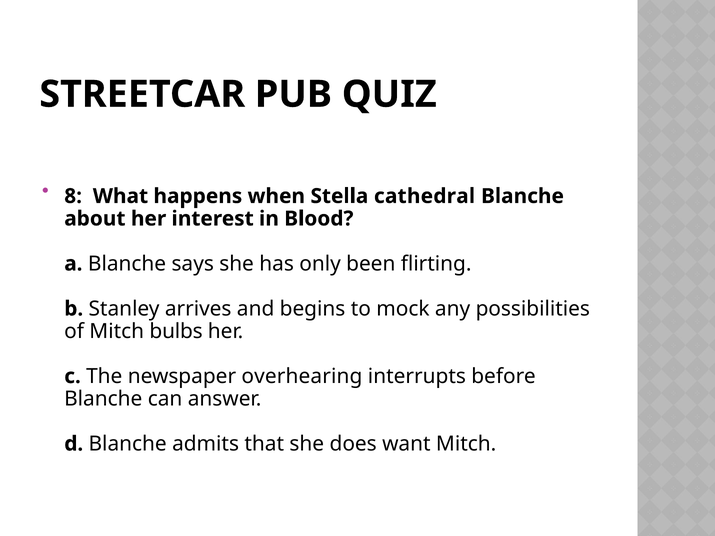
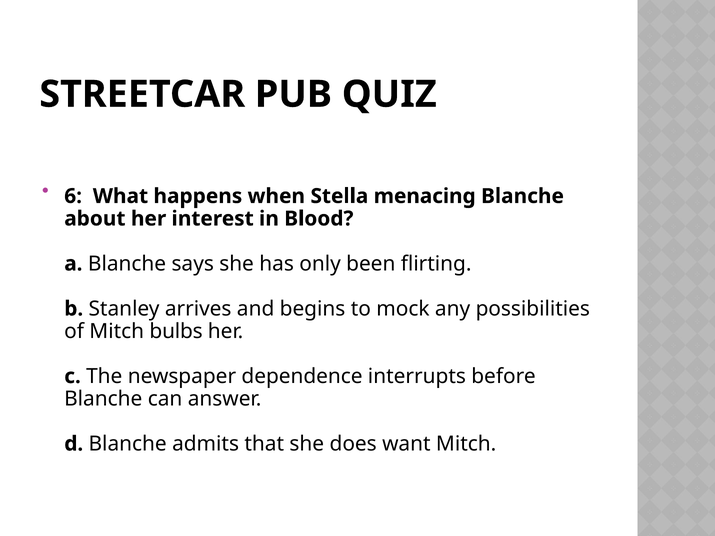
8: 8 -> 6
cathedral: cathedral -> menacing
overhearing: overhearing -> dependence
